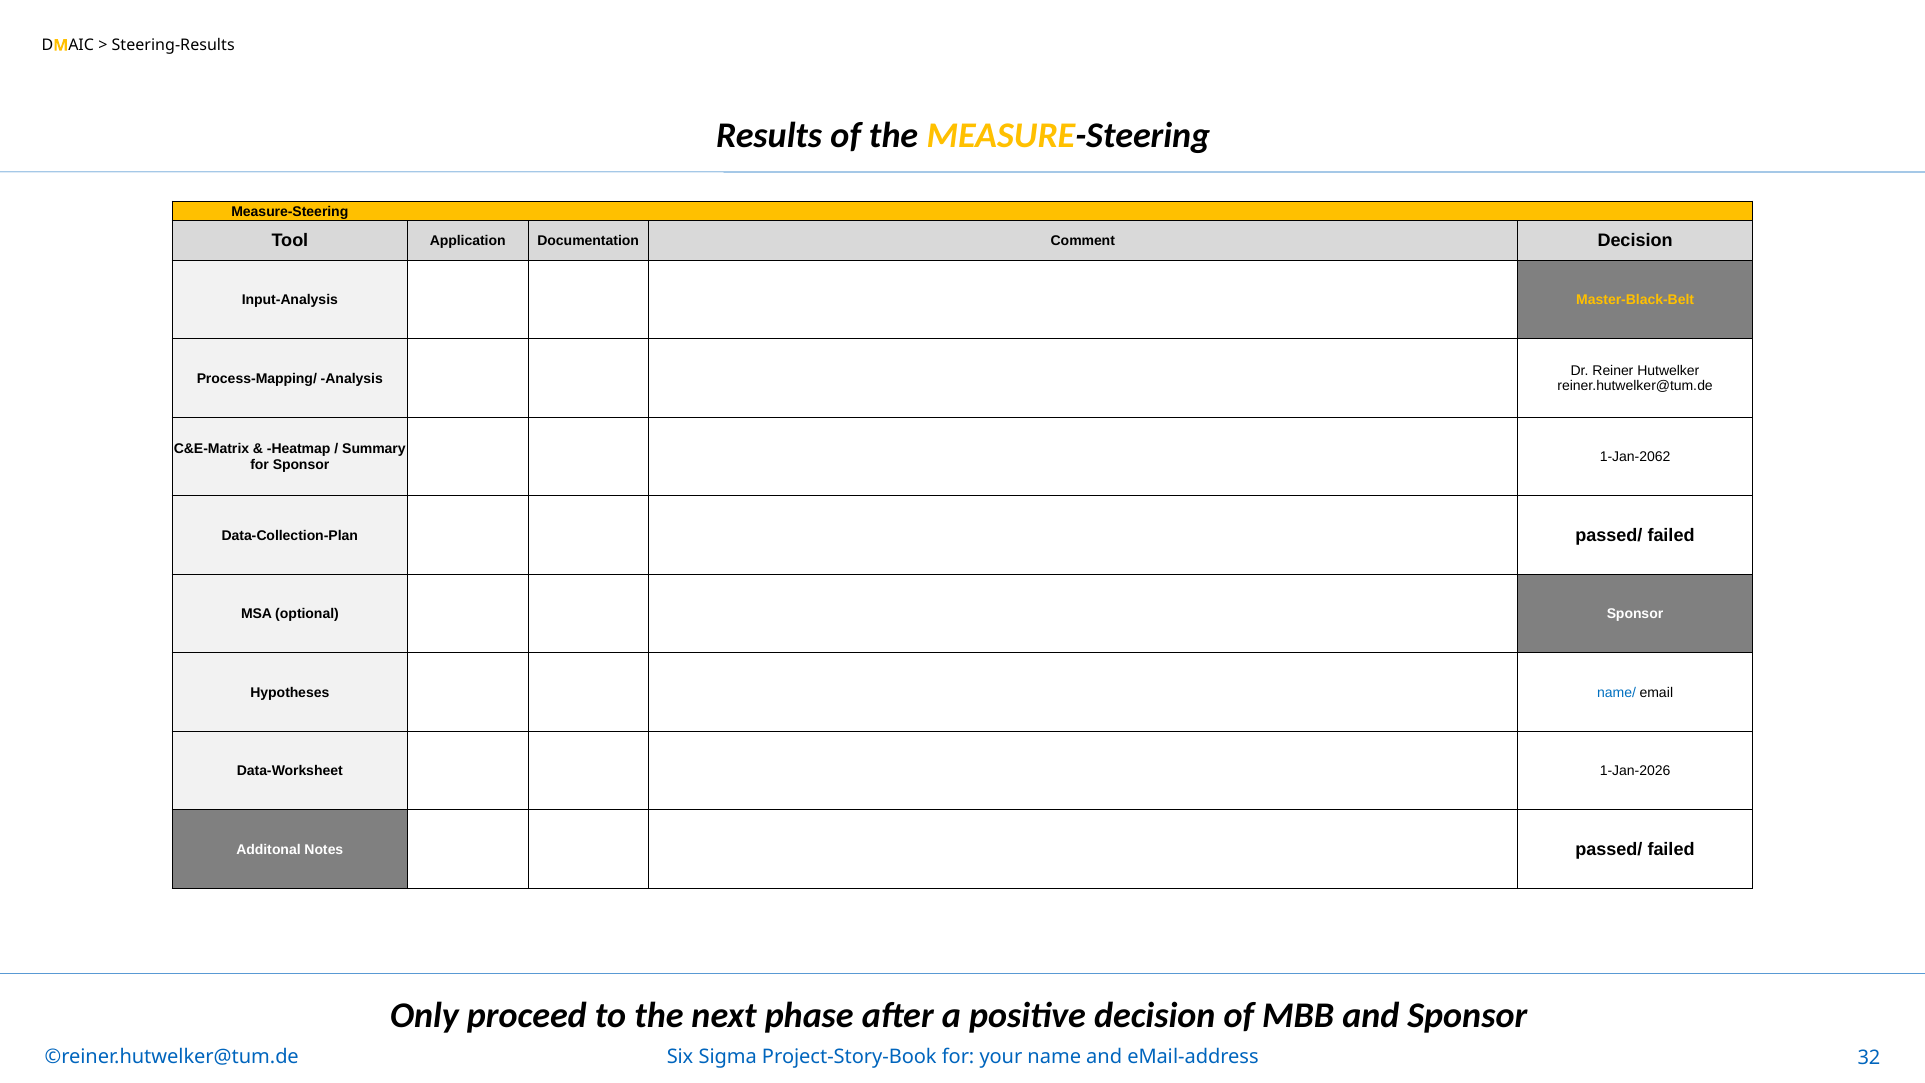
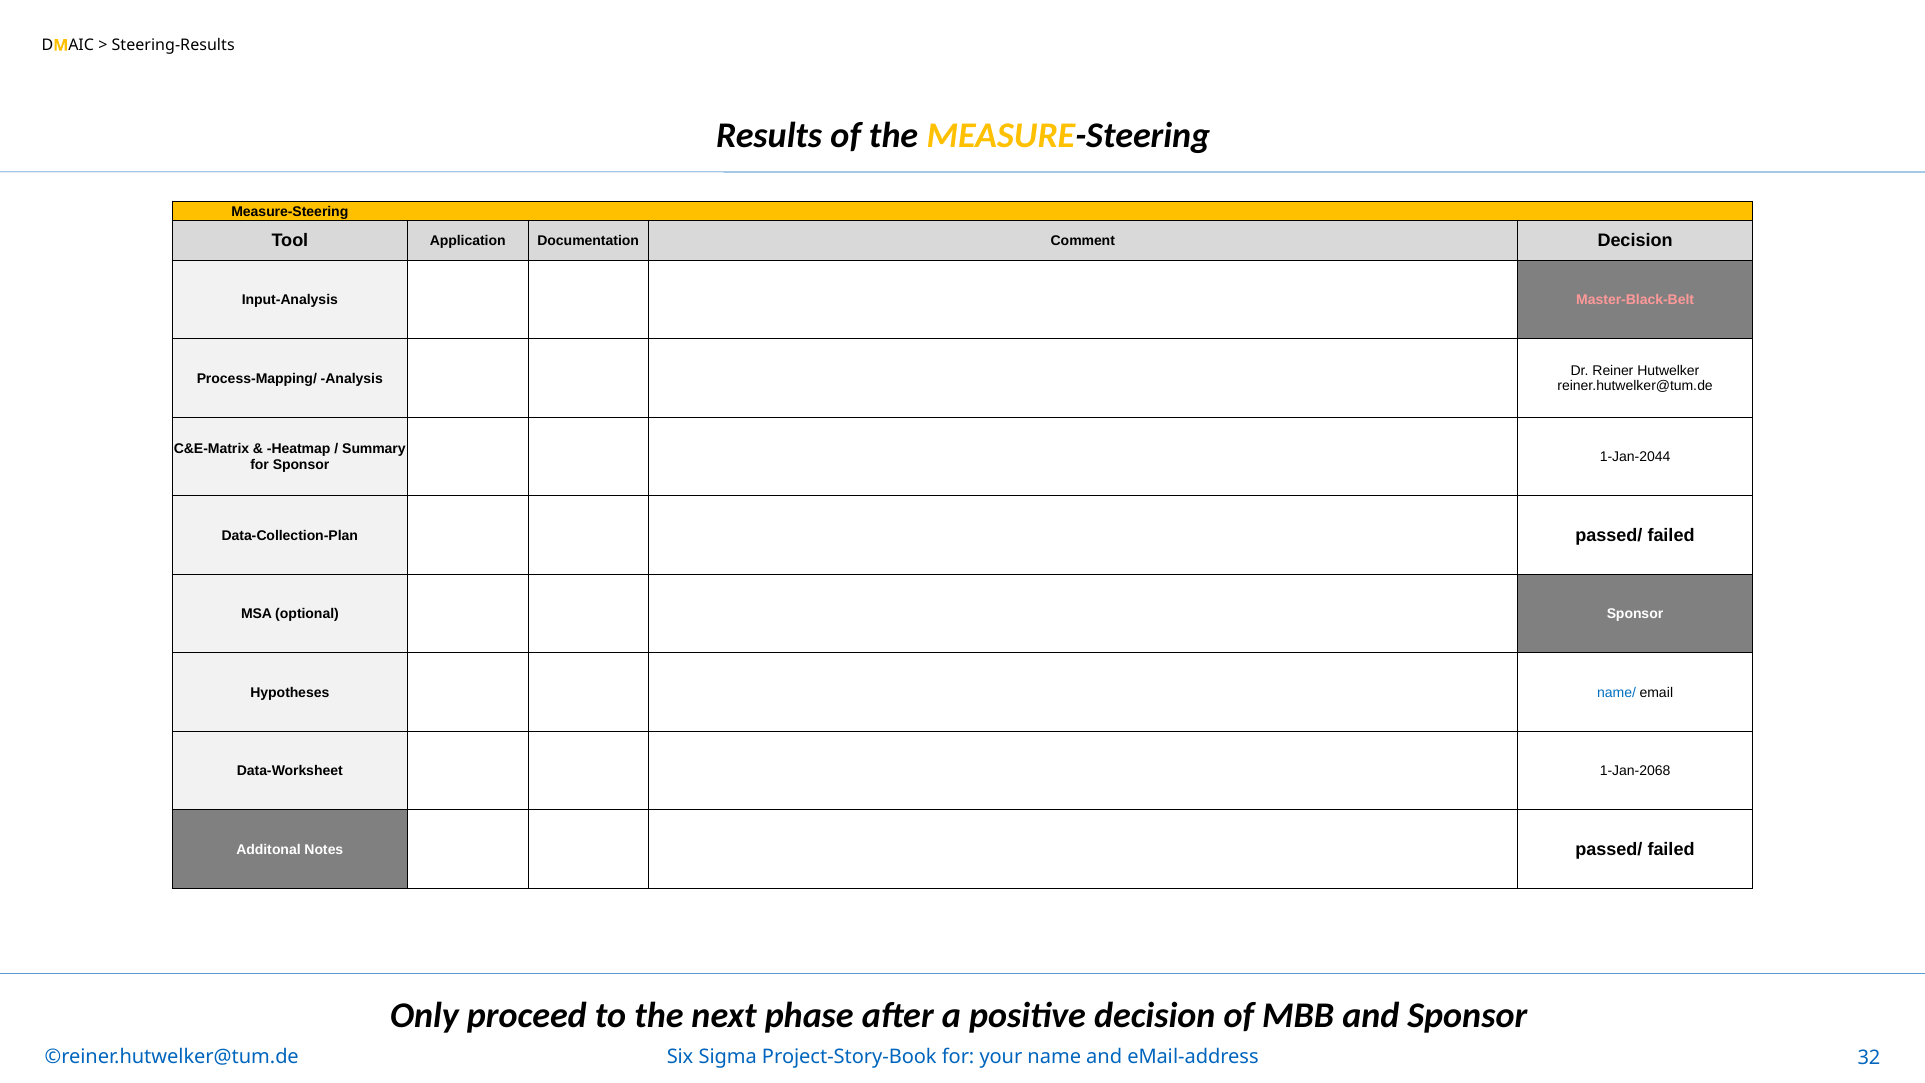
Master-Black-Belt colour: yellow -> pink
1-Jan-2062: 1-Jan-2062 -> 1-Jan-2044
1-Jan-2026: 1-Jan-2026 -> 1-Jan-2068
